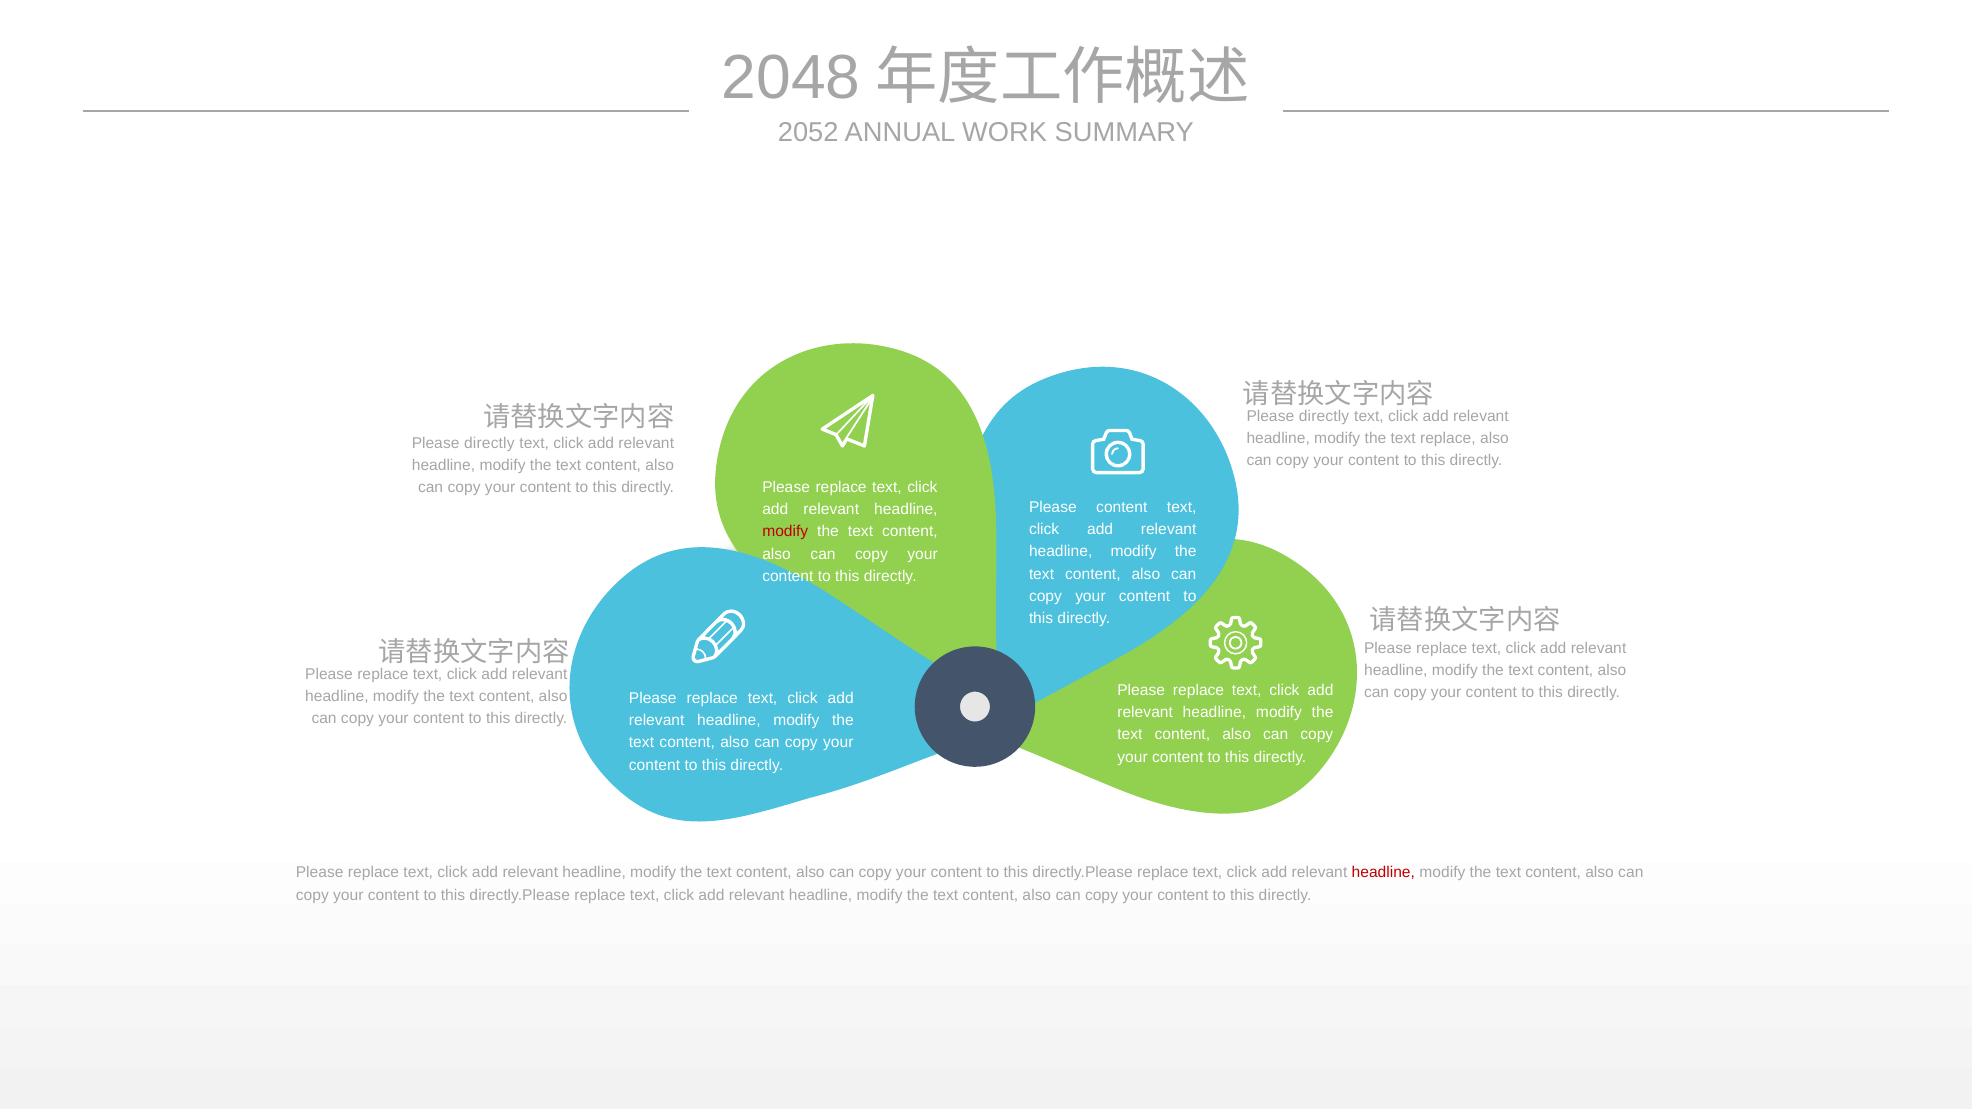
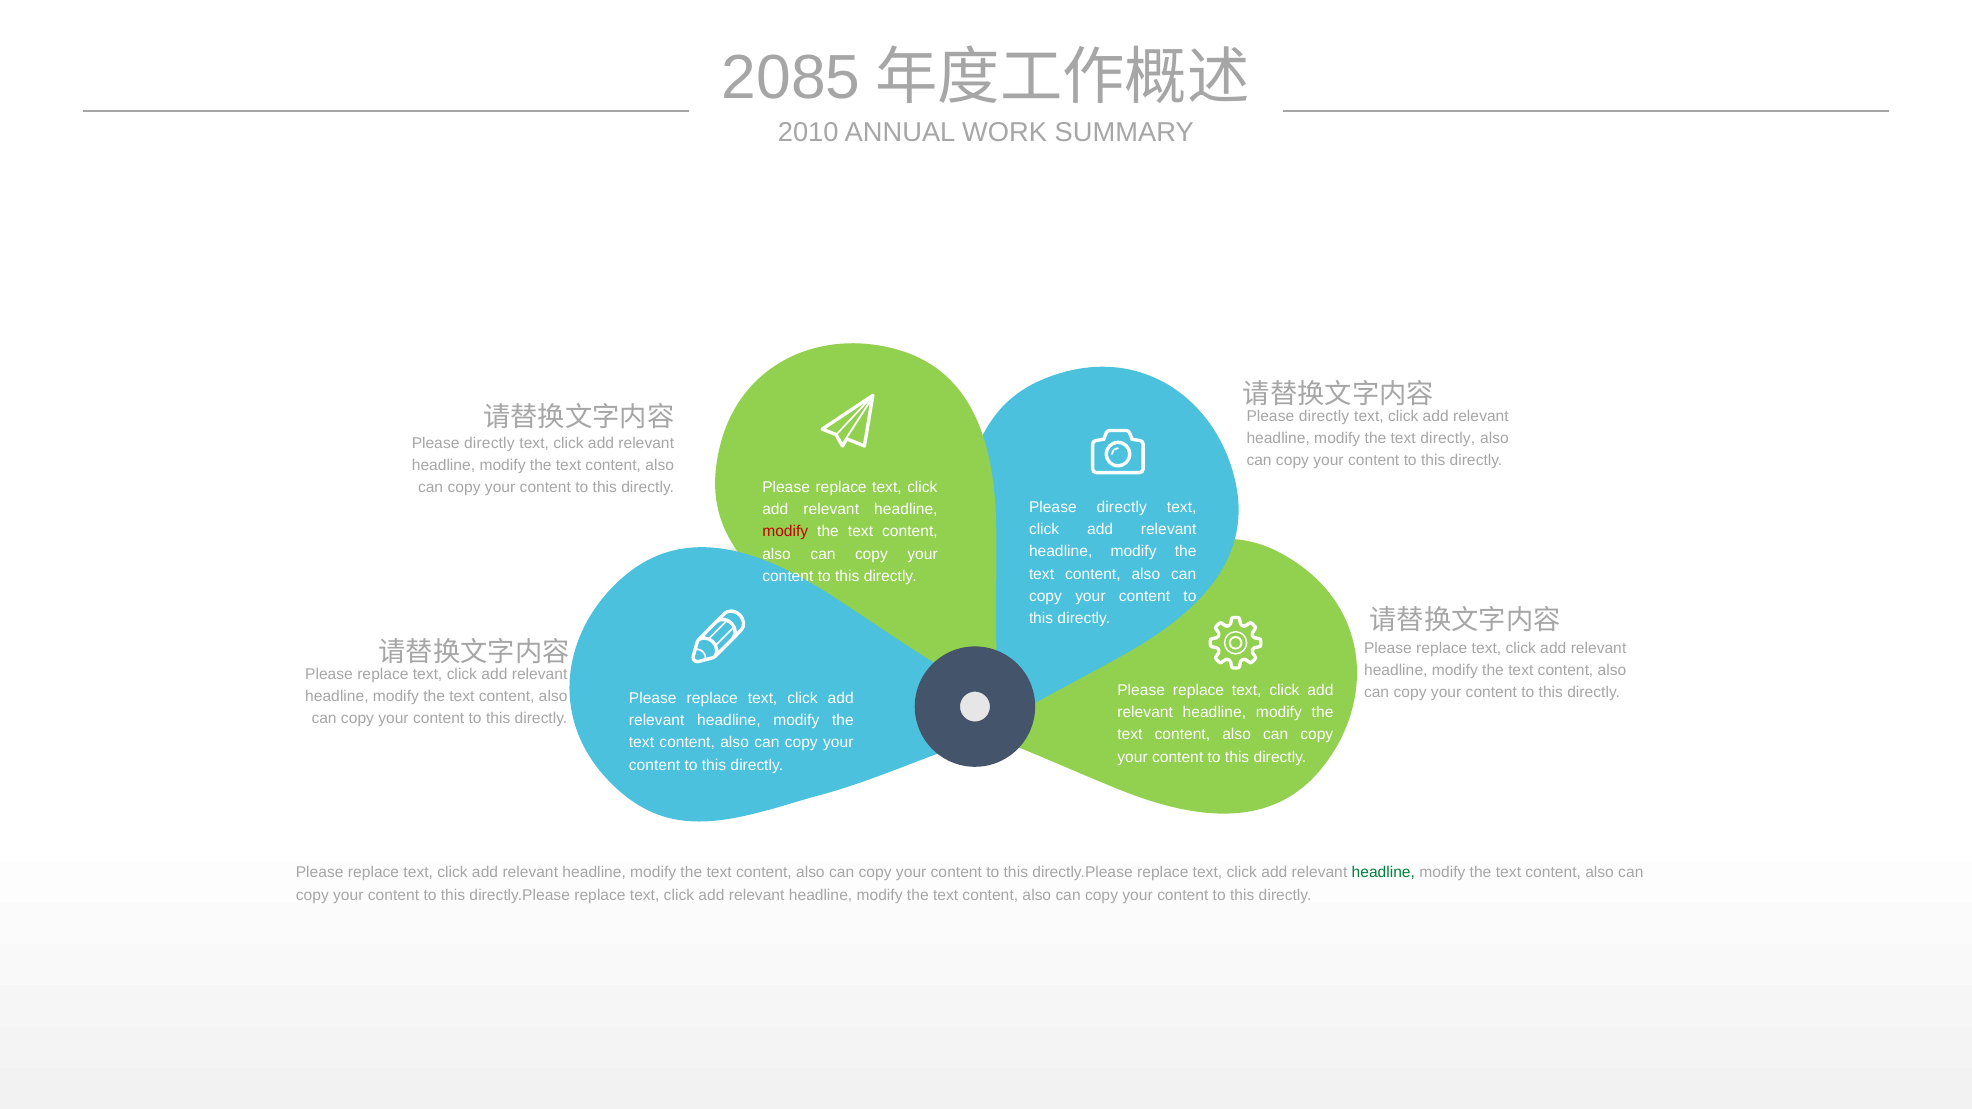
2048: 2048 -> 2085
2052: 2052 -> 2010
text replace: replace -> directly
content at (1122, 507): content -> directly
headline at (1383, 873) colour: red -> green
